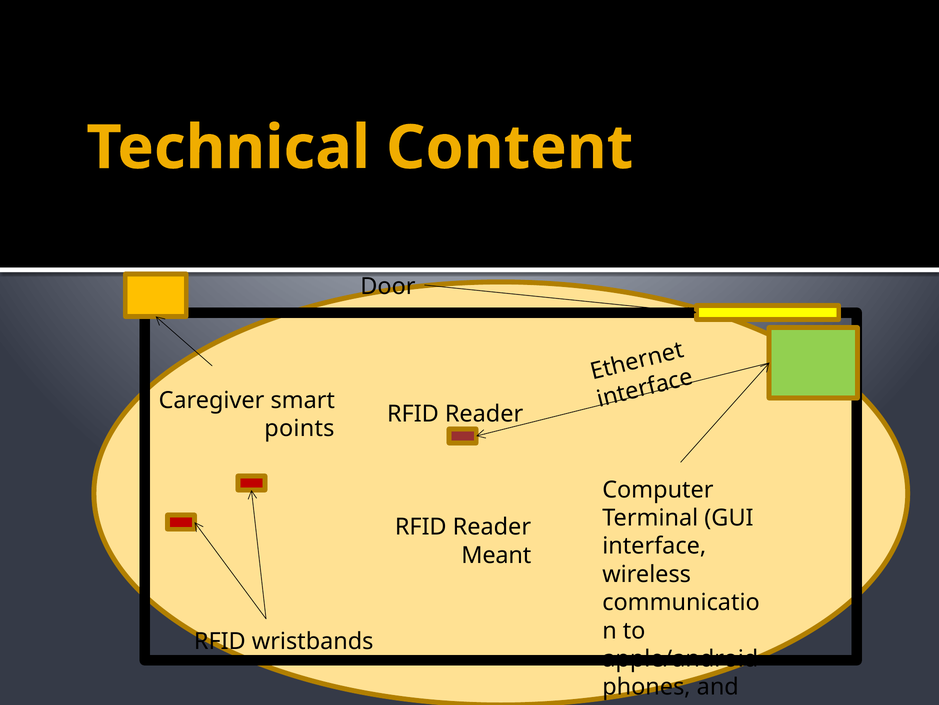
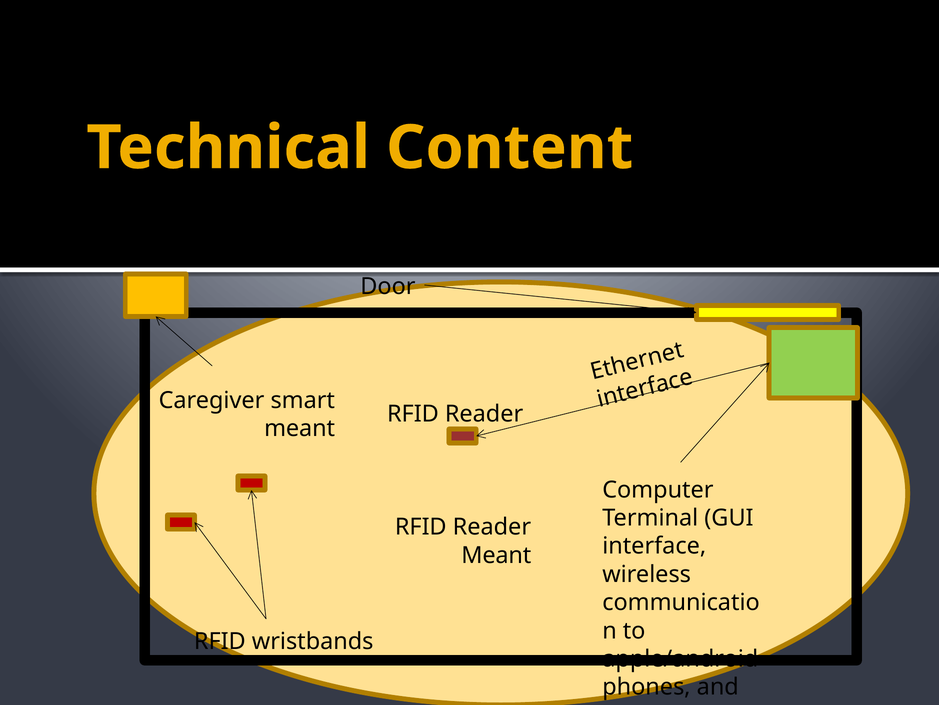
points at (299, 428): points -> meant
